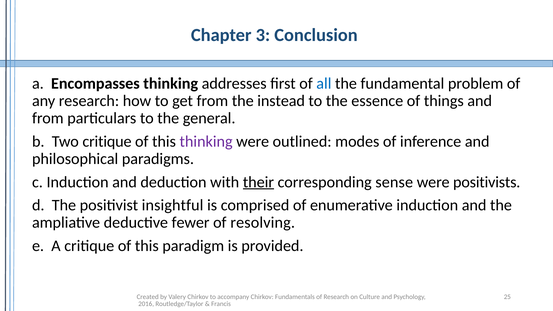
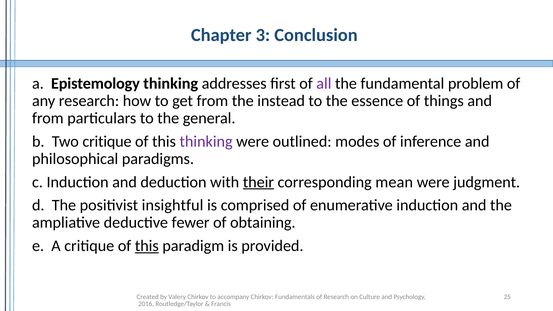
Encompasses: Encompasses -> Epistemology
all colour: blue -> purple
sense: sense -> mean
positivists: positivists -> judgment
resolving: resolving -> obtaining
this at (147, 246) underline: none -> present
